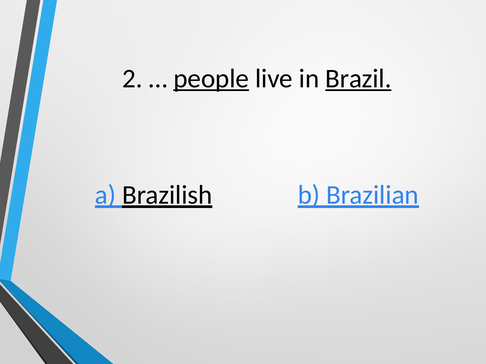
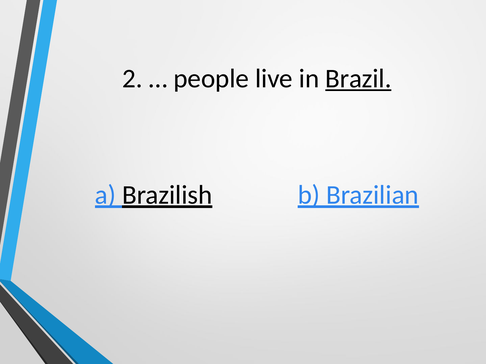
people underline: present -> none
